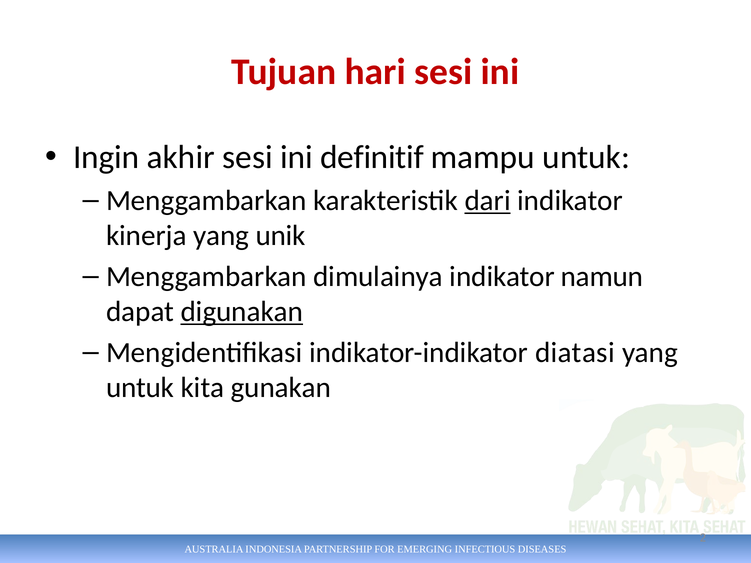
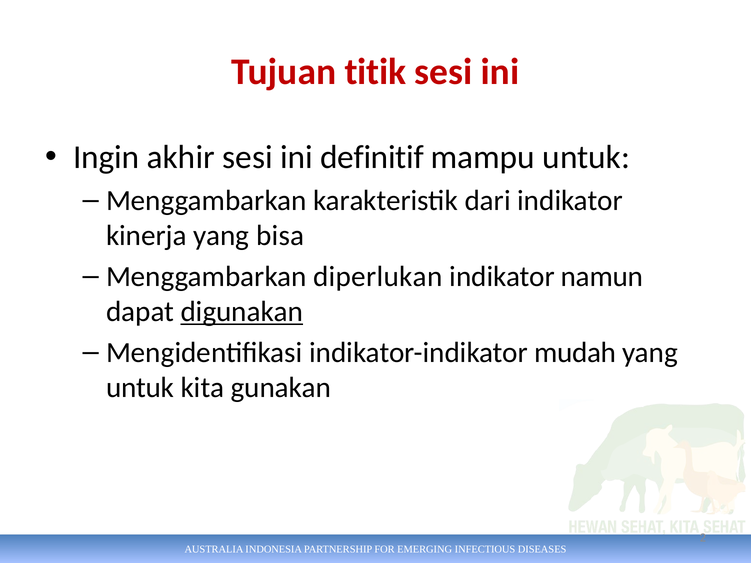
hari: hari -> titik
dari underline: present -> none
unik: unik -> bisa
dimulainya: dimulainya -> diperlukan
diatasi: diatasi -> mudah
